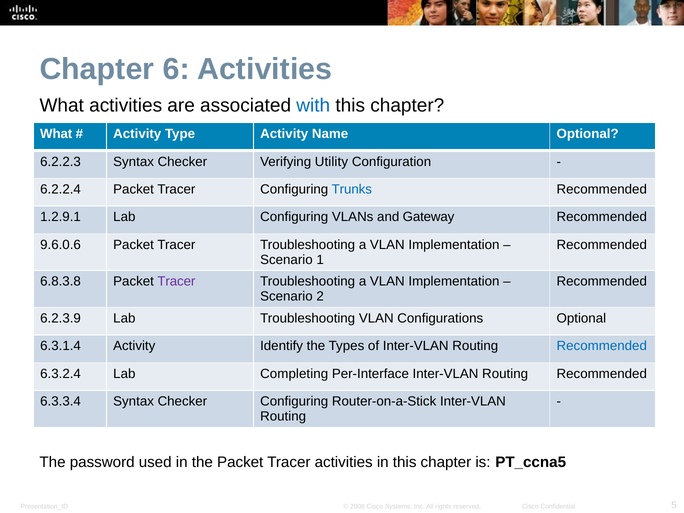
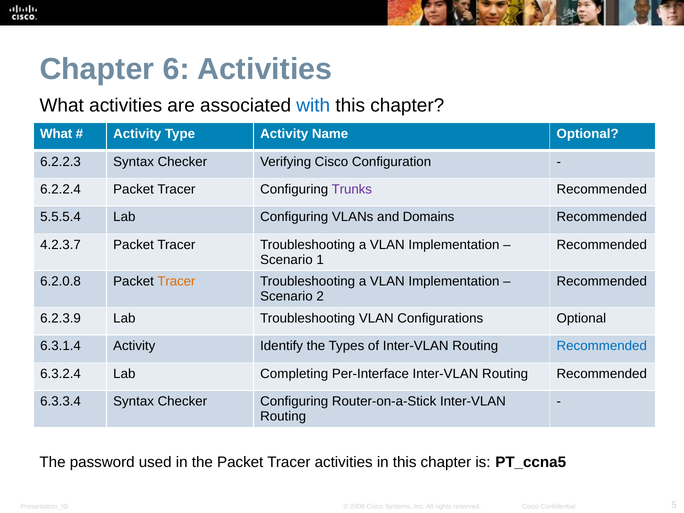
Verifying Utility: Utility -> Cisco
Trunks colour: blue -> purple
1.2.9.1: 1.2.9.1 -> 5.5.5.4
Gateway: Gateway -> Domains
9.6.0.6: 9.6.0.6 -> 4.2.3.7
6.8.3.8: 6.8.3.8 -> 6.2.0.8
Tracer at (176, 282) colour: purple -> orange
